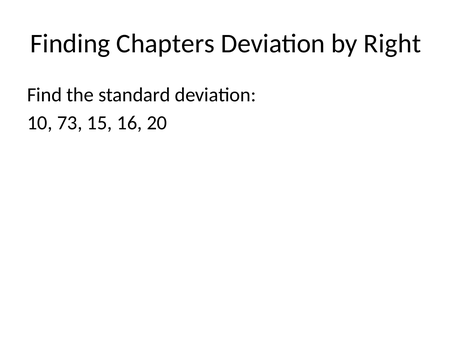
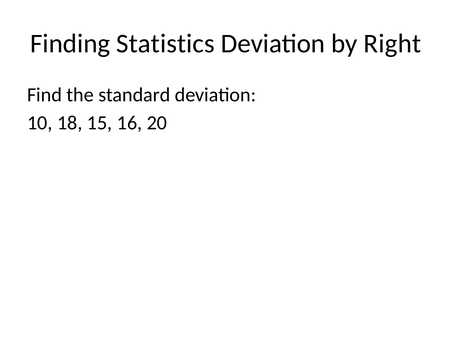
Chapters: Chapters -> Statistics
73: 73 -> 18
